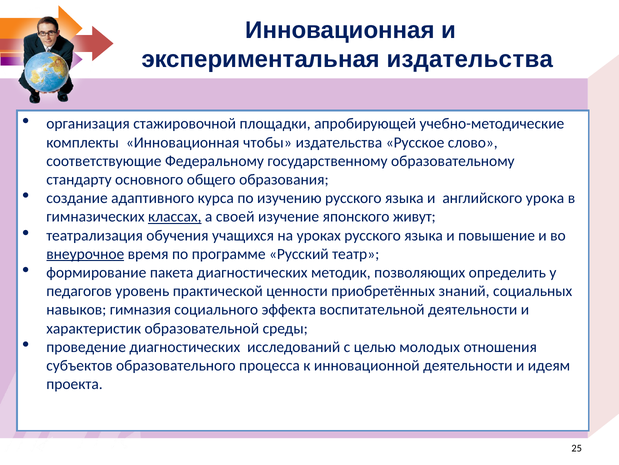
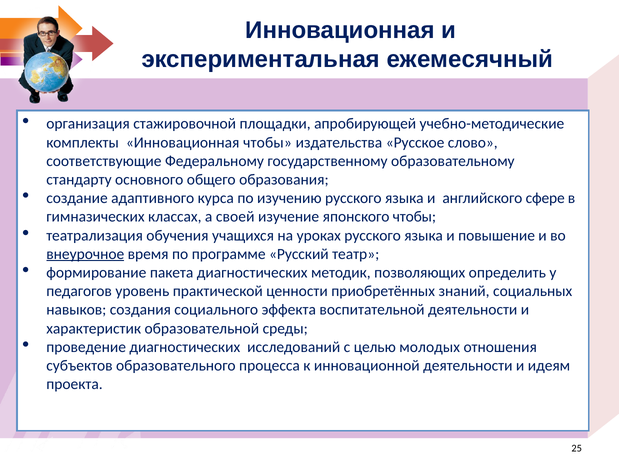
экспериментальная издательства: издательства -> ежемесячный
урока: урока -> сфере
классах underline: present -> none
японского живут: живут -> чтобы
гимназия: гимназия -> создания
